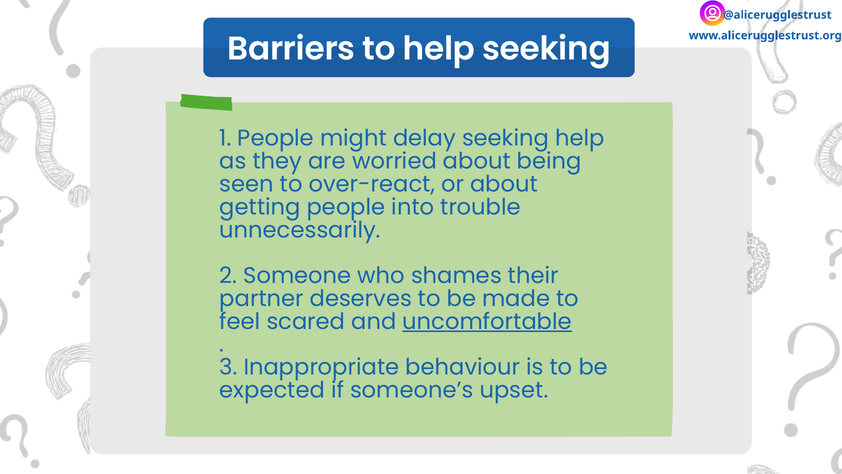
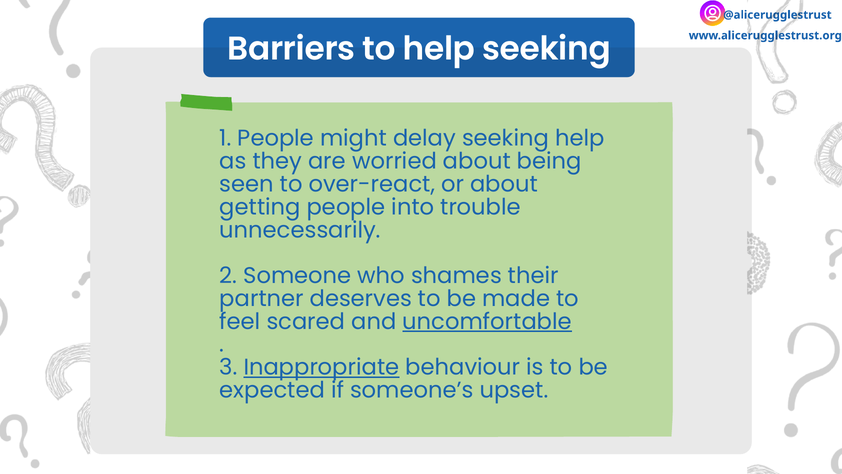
Inappropriate underline: none -> present
